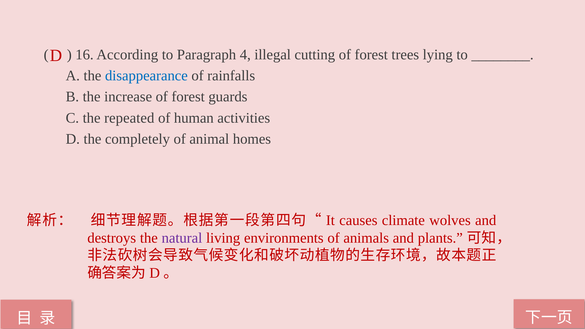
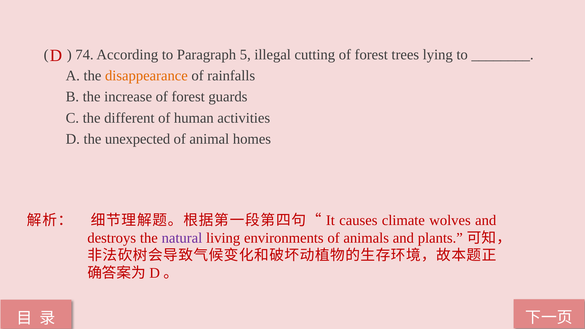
16: 16 -> 74
4: 4 -> 5
disappearance colour: blue -> orange
repeated: repeated -> different
completely: completely -> unexpected
